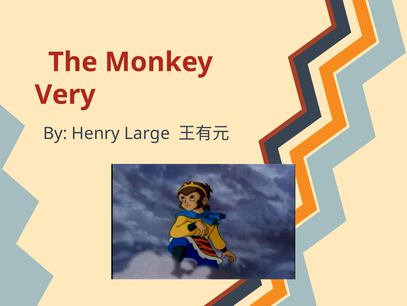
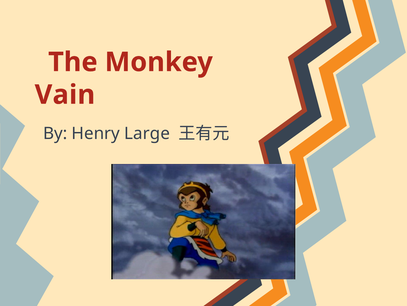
Very: Very -> Vain
